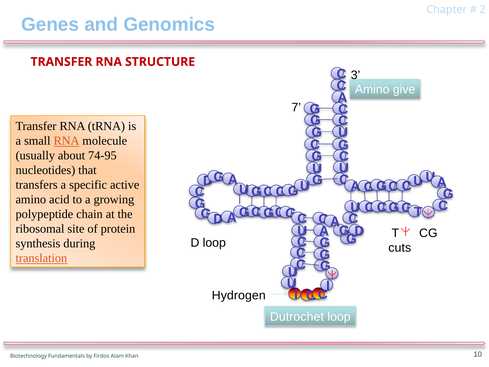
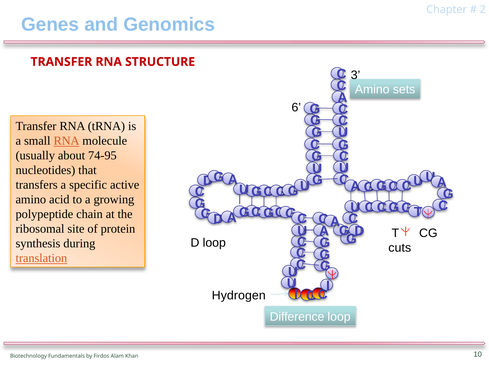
give: give -> sets
7: 7 -> 6
Dutrochet: Dutrochet -> Difference
